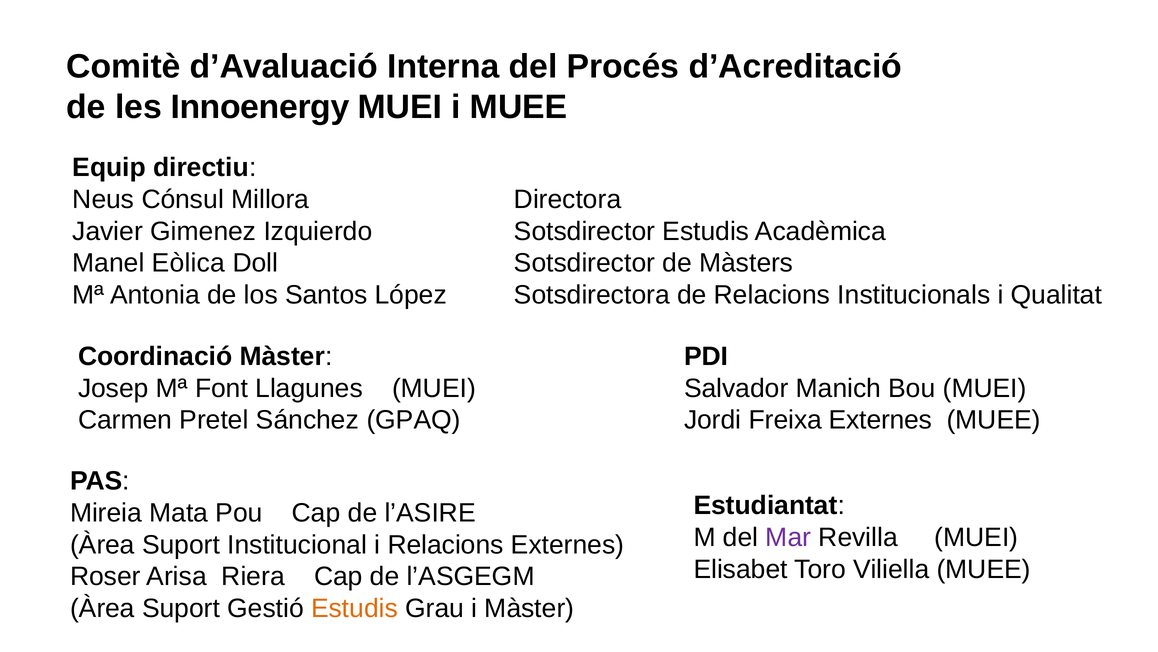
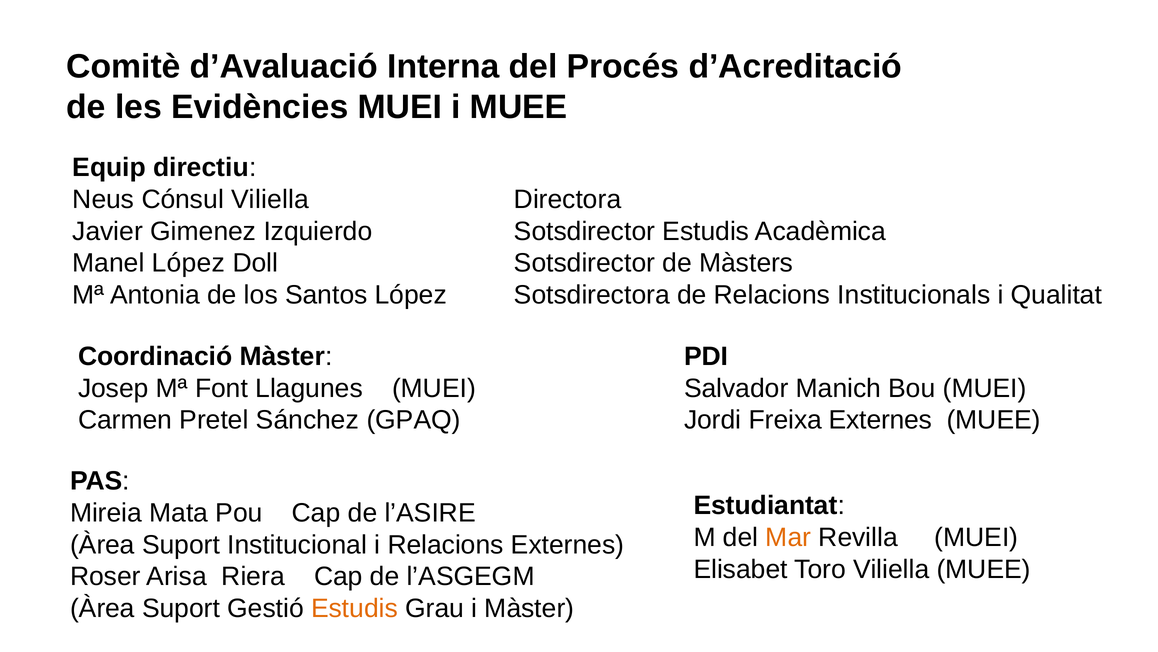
Innoenergy: Innoenergy -> Evidències
Cónsul Millora: Millora -> Viliella
Manel Eòlica: Eòlica -> López
Mar colour: purple -> orange
